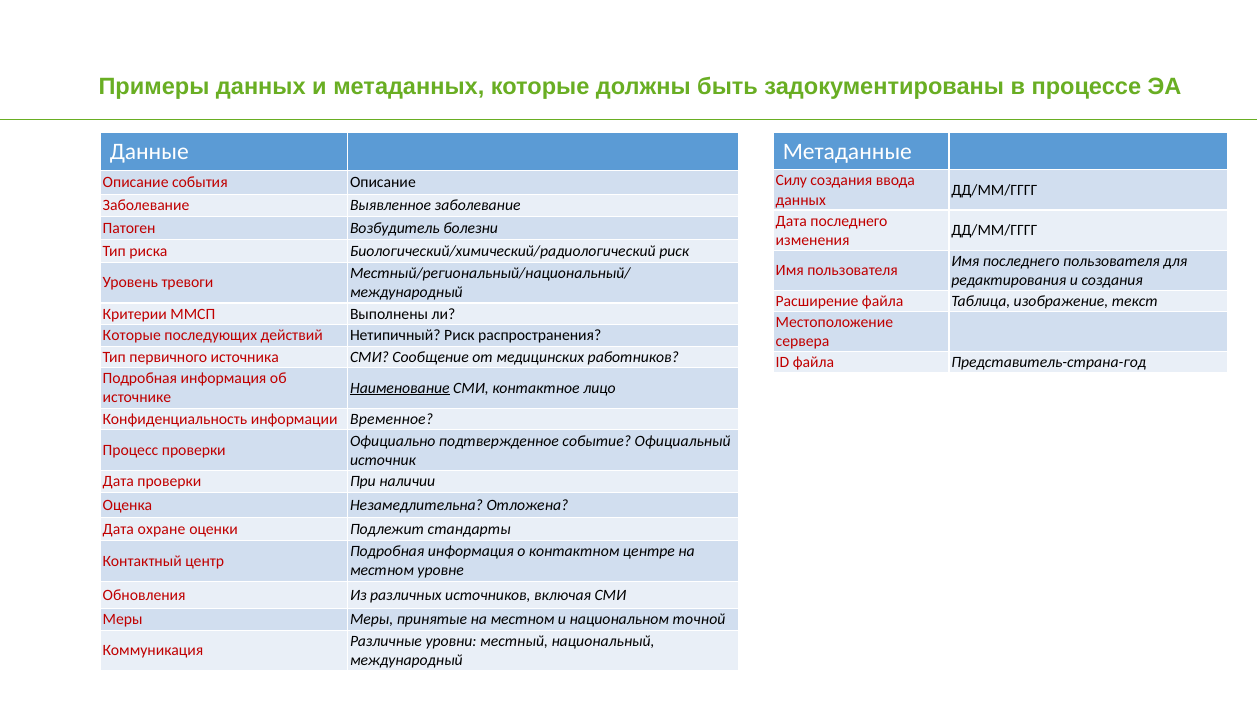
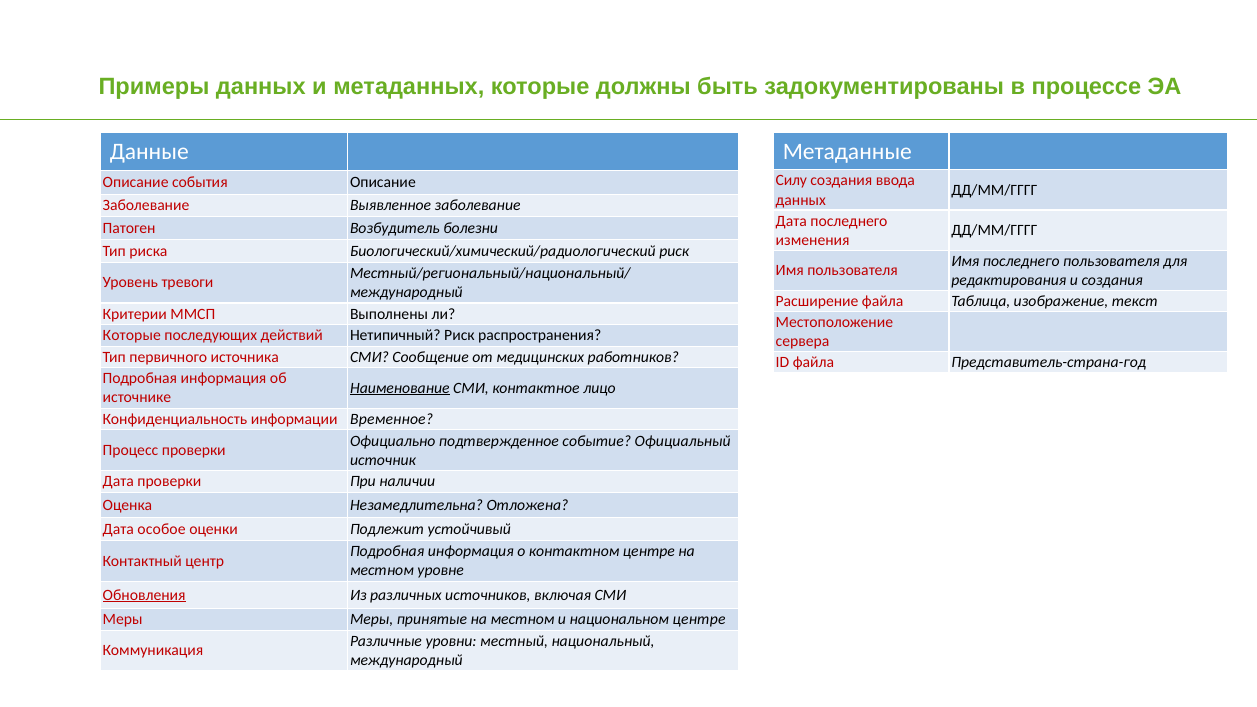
охране: охране -> особое
стандарты: стандарты -> устойчивый
Обновления underline: none -> present
национальном точной: точной -> центре
